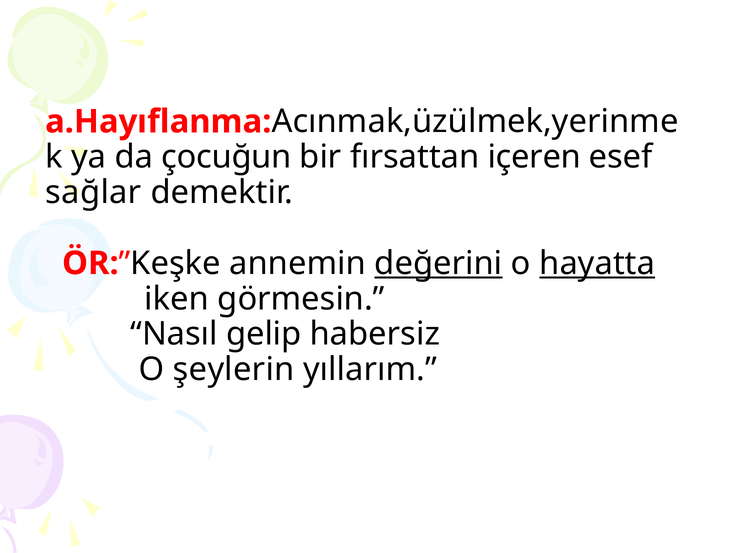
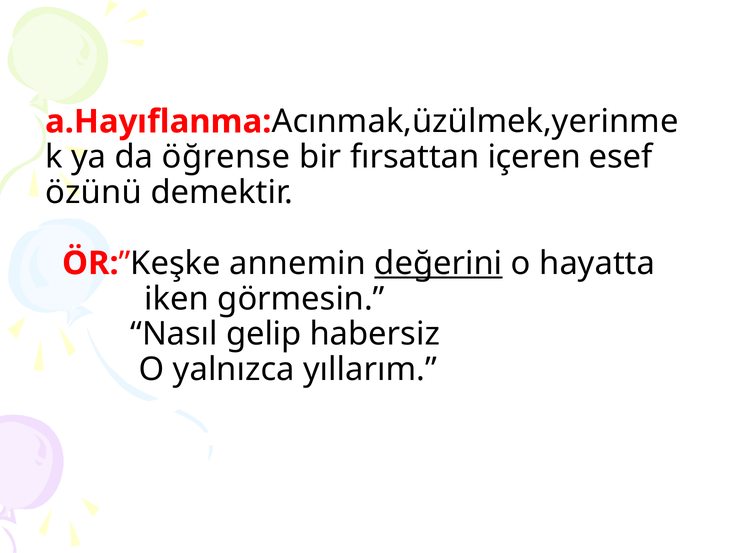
çocuğun: çocuğun -> öğrense
sağlar: sağlar -> özünü
hayatta underline: present -> none
şeylerin: şeylerin -> yalnızca
